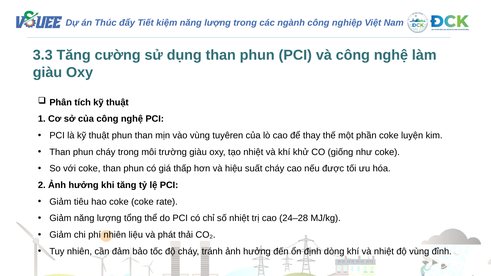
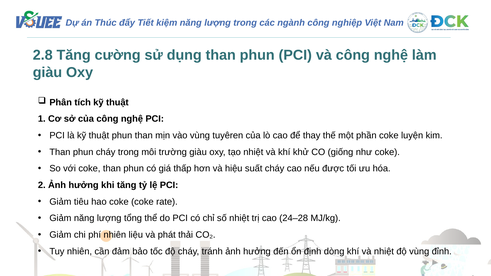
3.3: 3.3 -> 2.8
